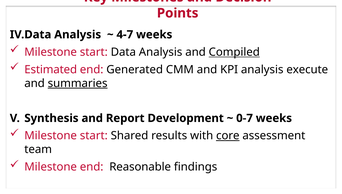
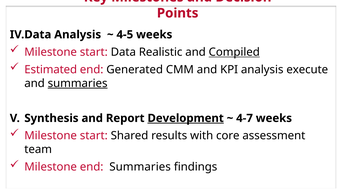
4-7: 4-7 -> 4-5
Data Analysis: Analysis -> Realistic
Development underline: none -> present
0-7: 0-7 -> 4-7
core underline: present -> none
end Reasonable: Reasonable -> Summaries
